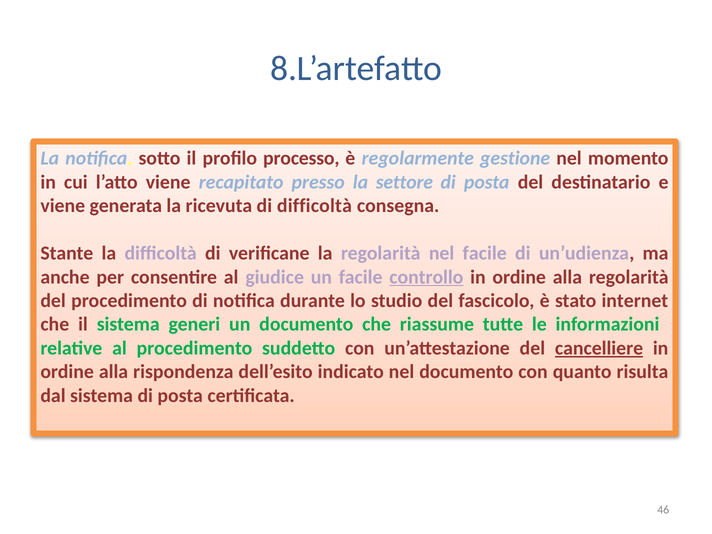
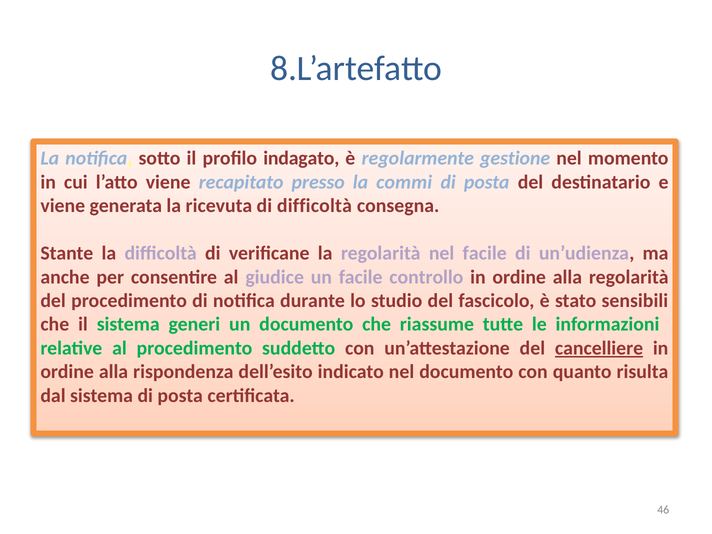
processo: processo -> indagato
settore: settore -> commi
controllo underline: present -> none
internet: internet -> sensibili
